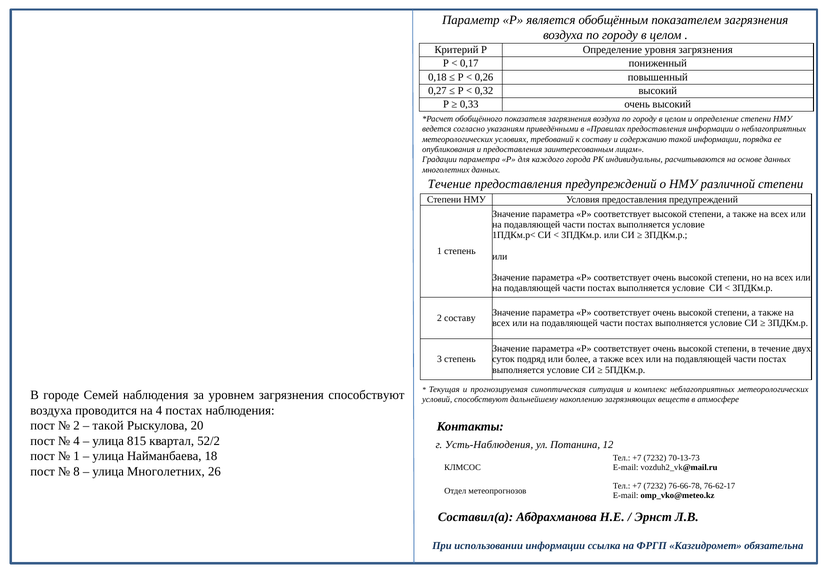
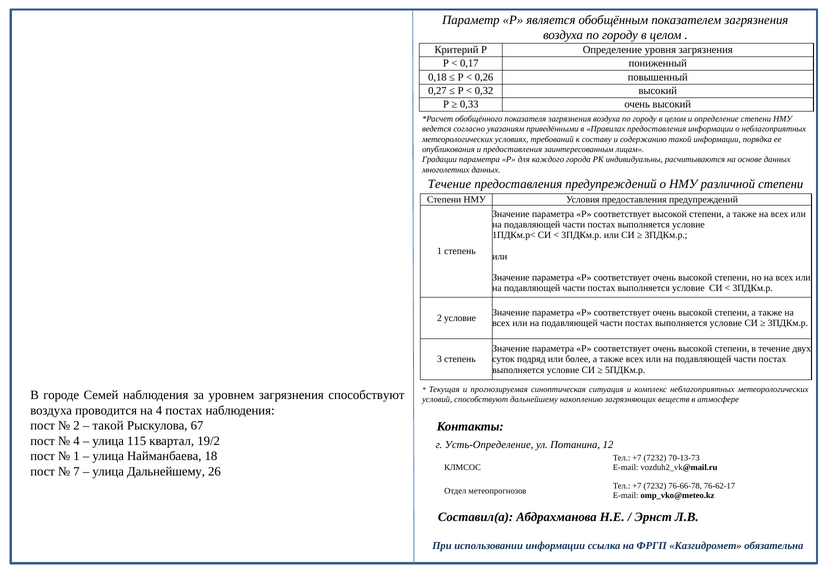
2 составу: составу -> условие
20: 20 -> 67
815: 815 -> 115
52/2: 52/2 -> 19/2
Усть-Наблюдения: Усть-Наблюдения -> Усть-Определение
8: 8 -> 7
улица Многолетних: Многолетних -> Дальнейшему
